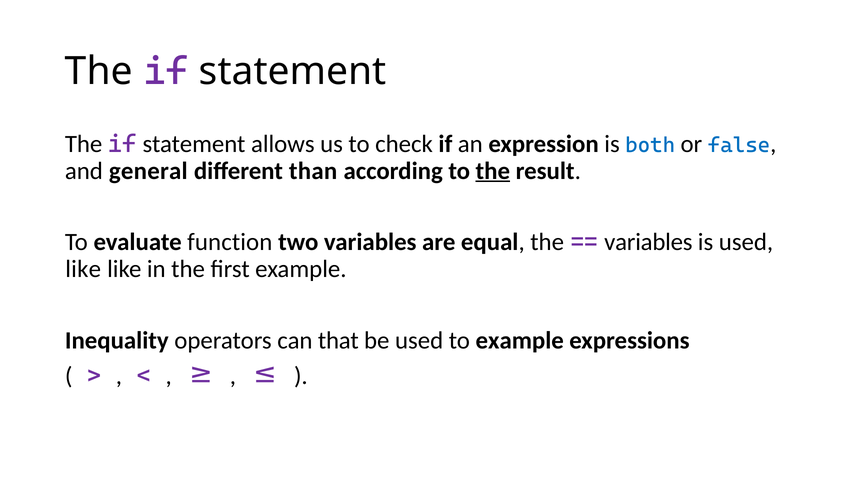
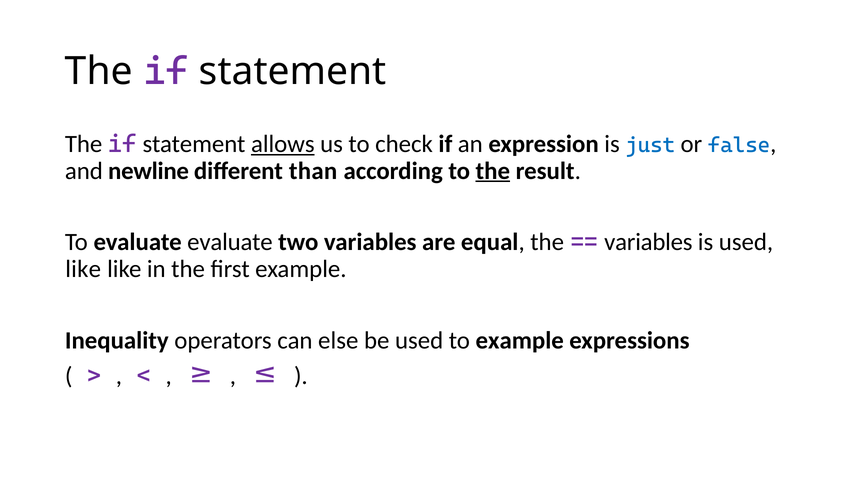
allows underline: none -> present
both: both -> just
general: general -> newline
evaluate function: function -> evaluate
that: that -> else
